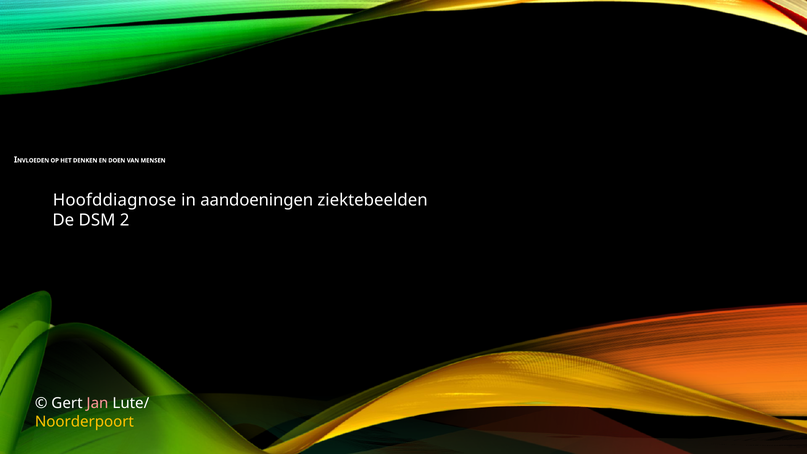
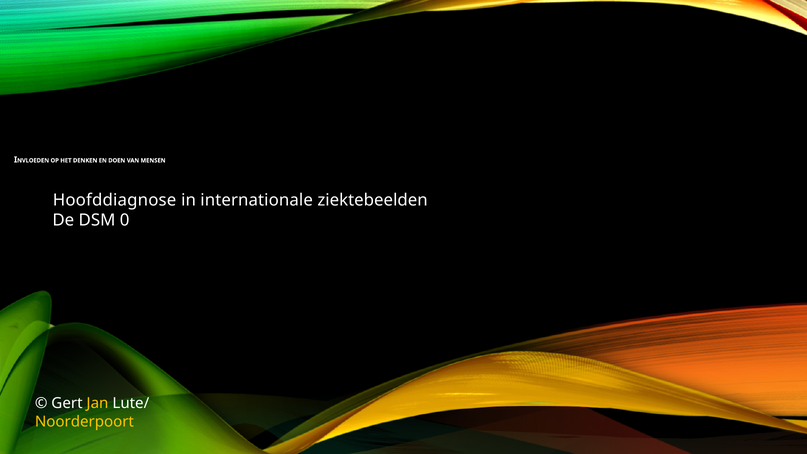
aandoeningen: aandoeningen -> internationale
2: 2 -> 0
Jan colour: pink -> yellow
